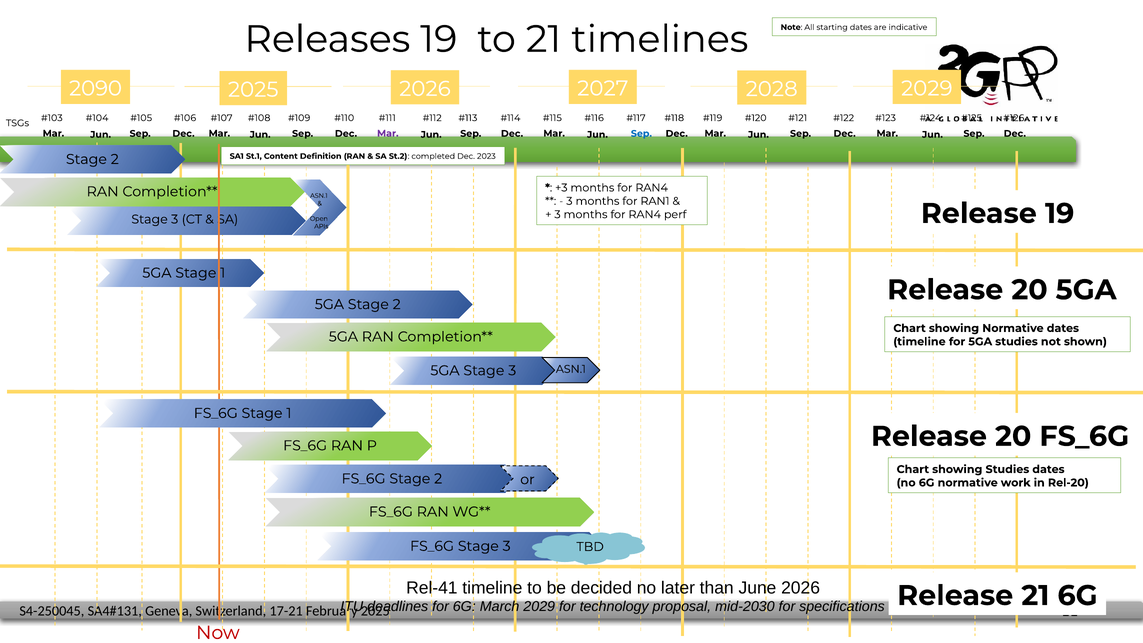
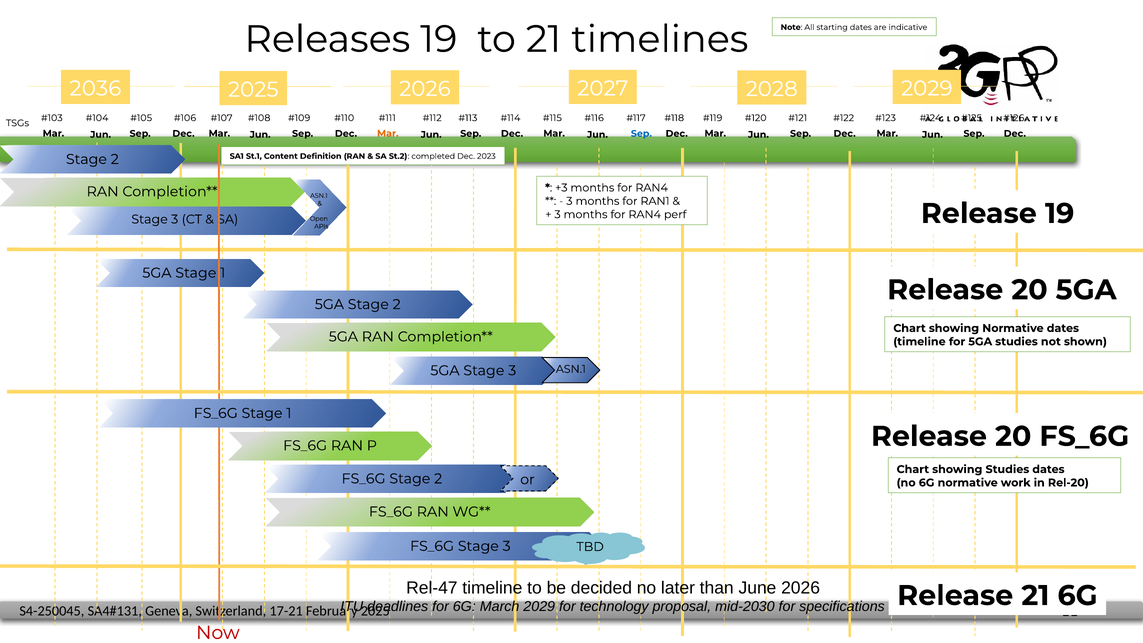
2090: 2090 -> 2036
Mar at (388, 133) colour: purple -> orange
Rel-41: Rel-41 -> Rel-47
